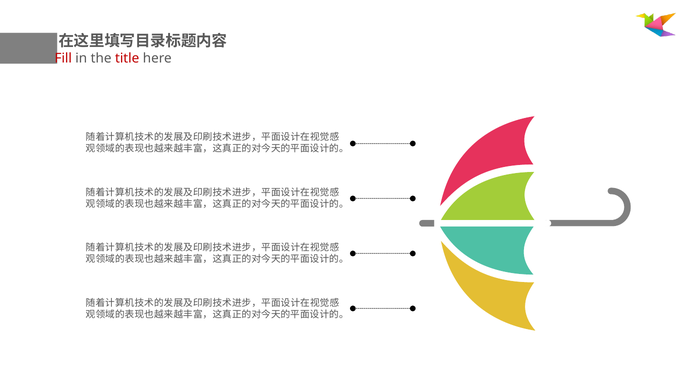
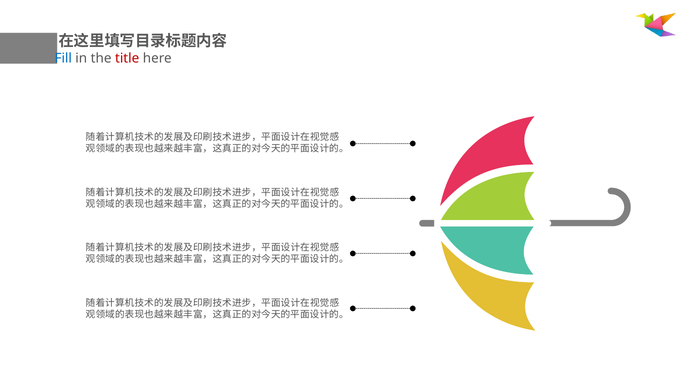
Fill colour: red -> blue
